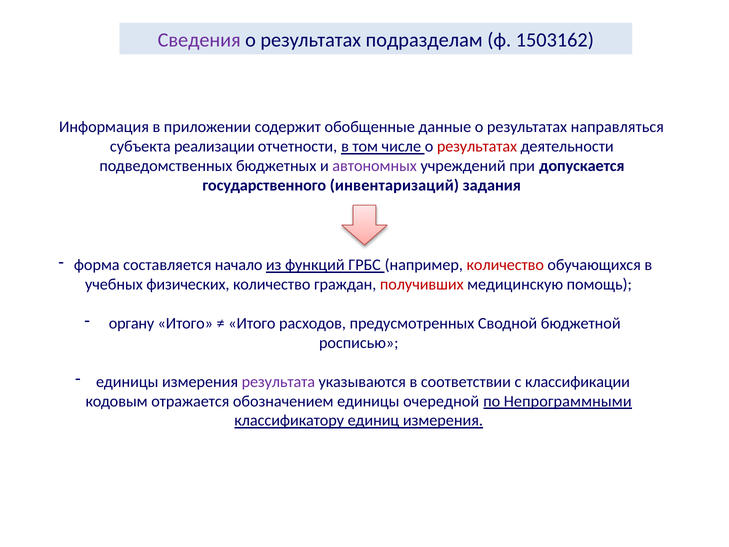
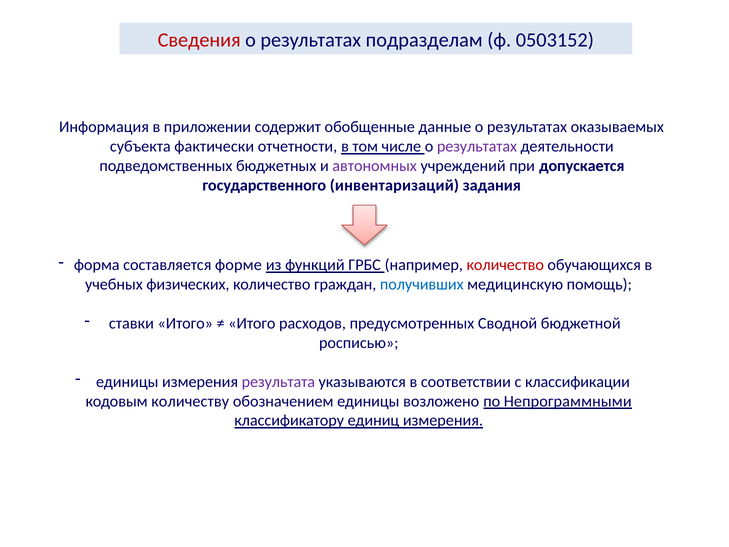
Сведения colour: purple -> red
1503162: 1503162 -> 0503152
направляться: направляться -> оказываемых
реализации: реализации -> фактически
результатах at (477, 146) colour: red -> purple
начало: начало -> форме
получивших colour: red -> blue
органу: органу -> ставки
отражается: отражается -> количеству
очередной: очередной -> возложено
